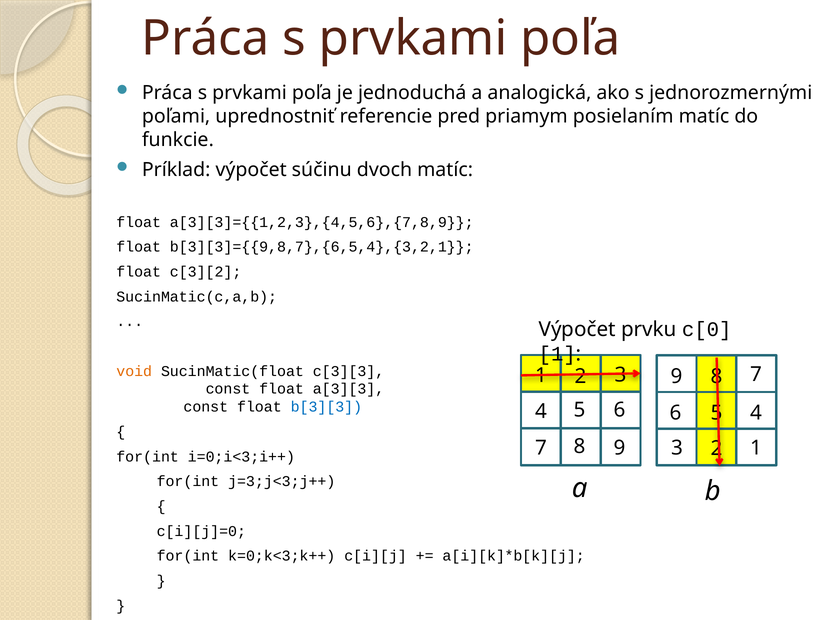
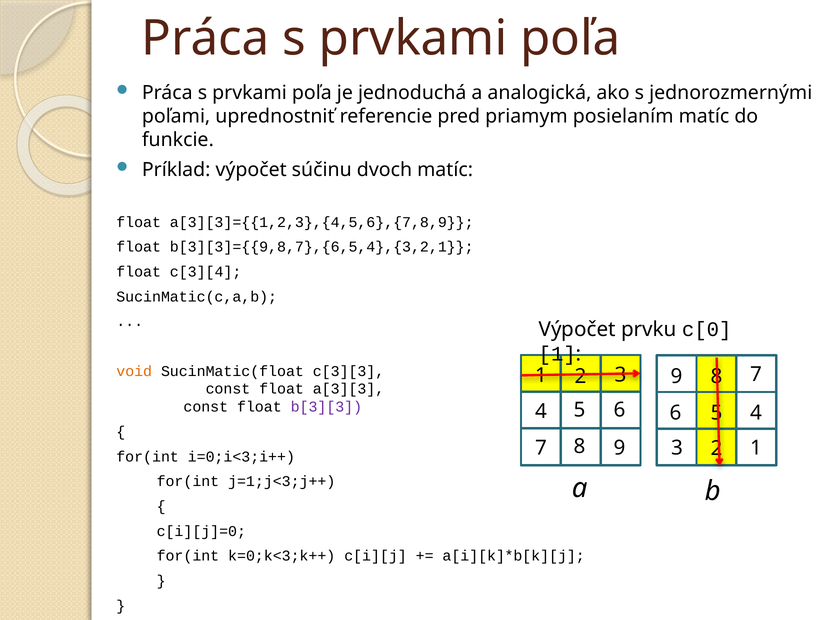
c[3][2: c[3][2 -> c[3][4
b[3][3 colour: blue -> purple
j=3;j<3;j++: j=3;j<3;j++ -> j=1;j<3;j++
